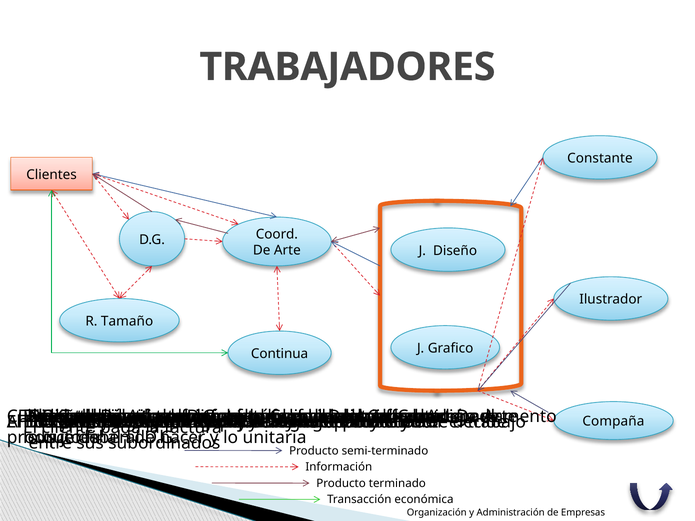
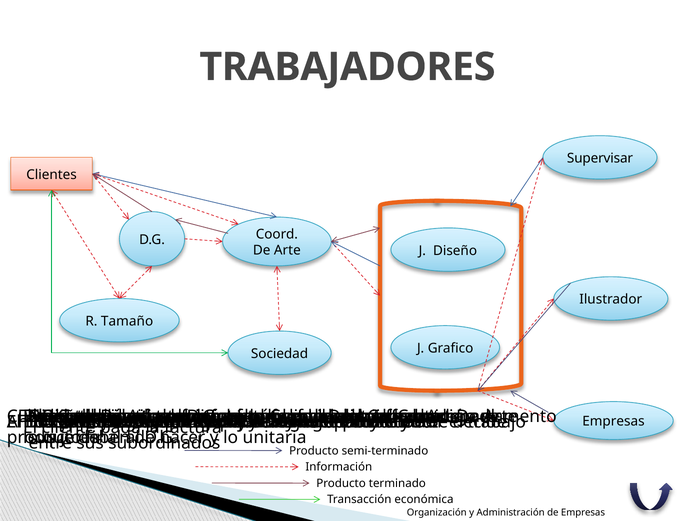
Constante: Constante -> Supervisar
Continua: Continua -> Sociedad
Compaña at (613, 422): Compaña -> Empresas
